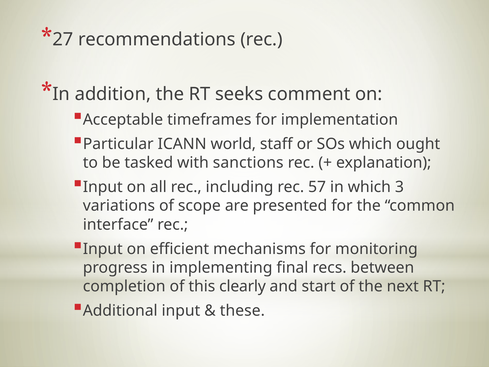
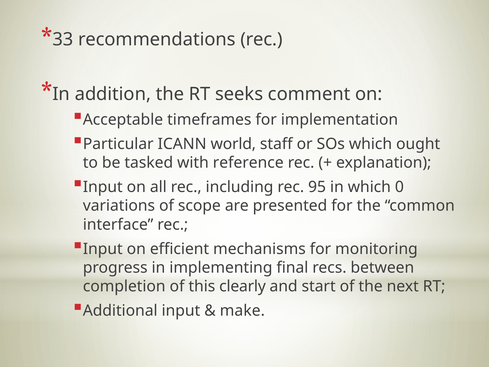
27: 27 -> 33
sanctions: sanctions -> reference
57: 57 -> 95
3: 3 -> 0
these: these -> make
